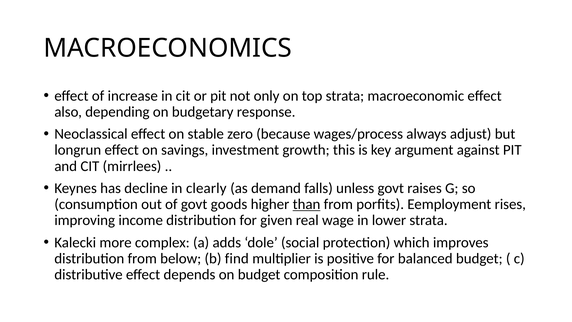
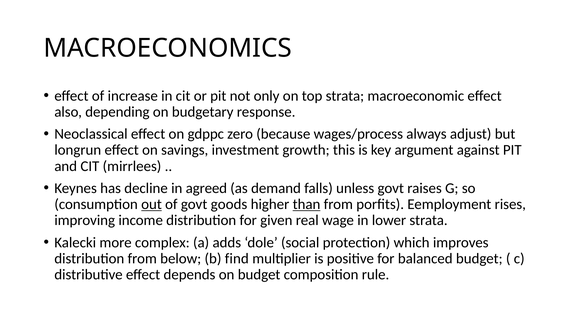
stable: stable -> gdppc
clearly: clearly -> agreed
out underline: none -> present
